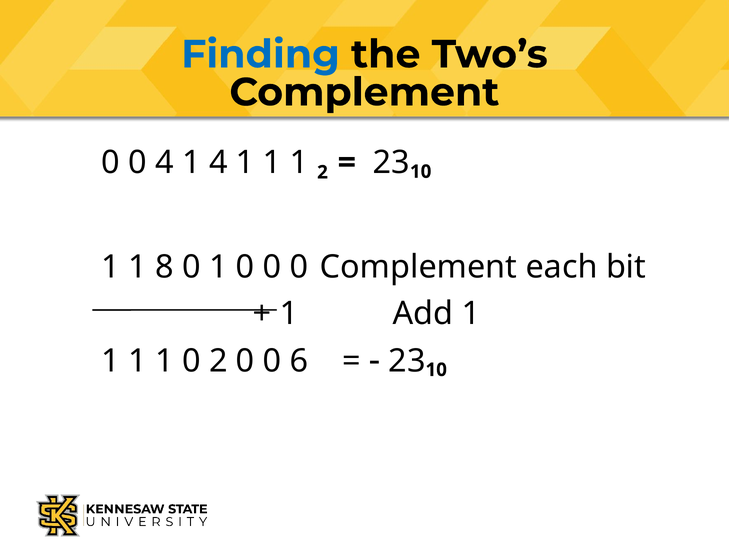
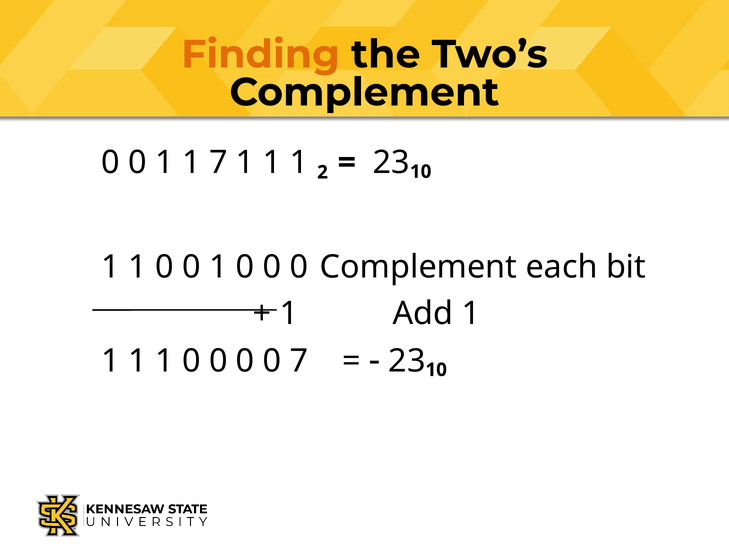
Finding colour: blue -> orange
4 at (164, 163): 4 -> 1
1 4: 4 -> 7
8 at (164, 267): 8 -> 0
2 at (218, 361): 2 -> 0
0 6: 6 -> 7
